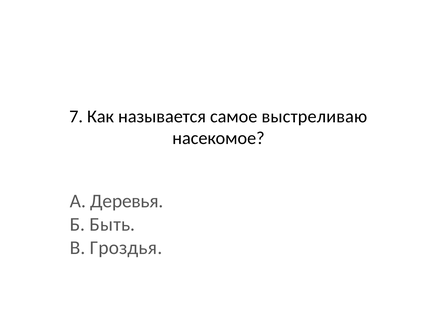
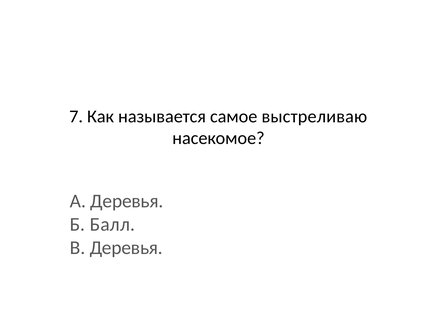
Быть: Быть -> Балл
B Гроздья: Гроздья -> Деревья
